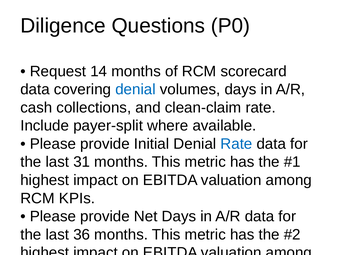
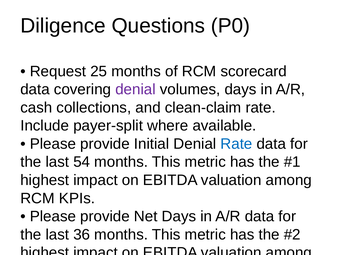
14: 14 -> 25
denial at (135, 89) colour: blue -> purple
31: 31 -> 54
